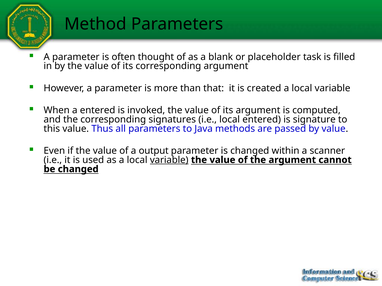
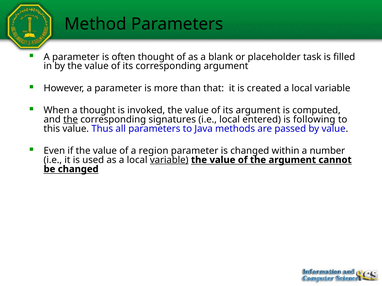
a entered: entered -> thought
the at (71, 120) underline: none -> present
signature: signature -> following
output: output -> region
scanner: scanner -> number
